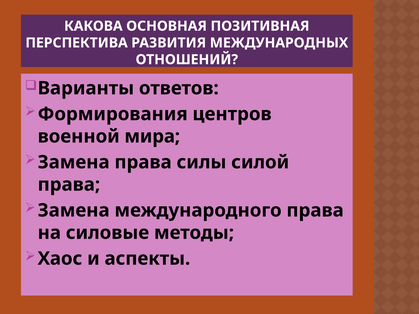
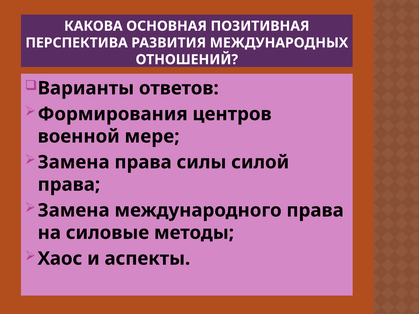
мира: мира -> мере
